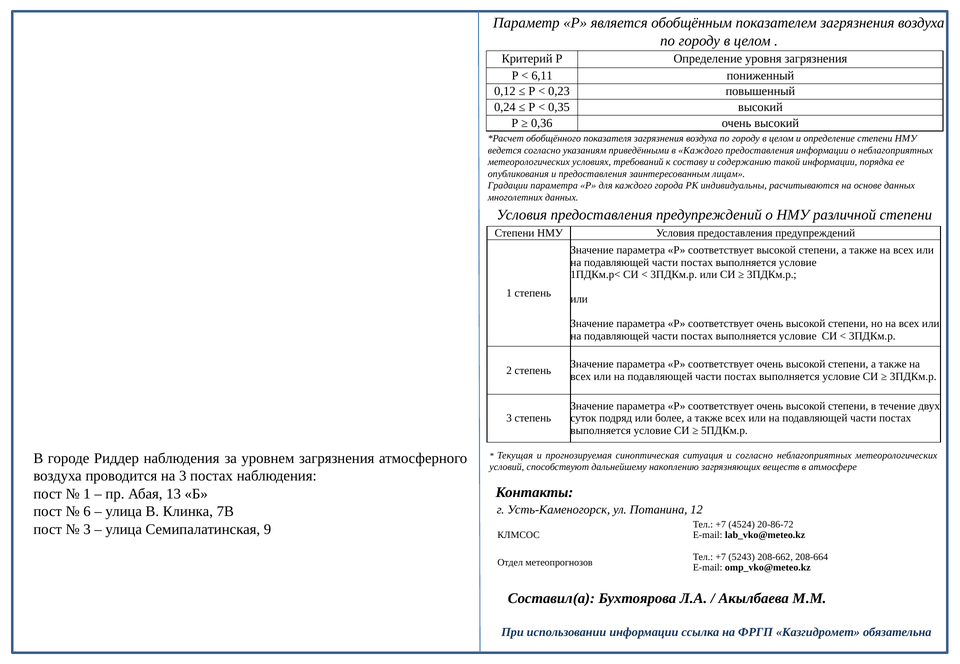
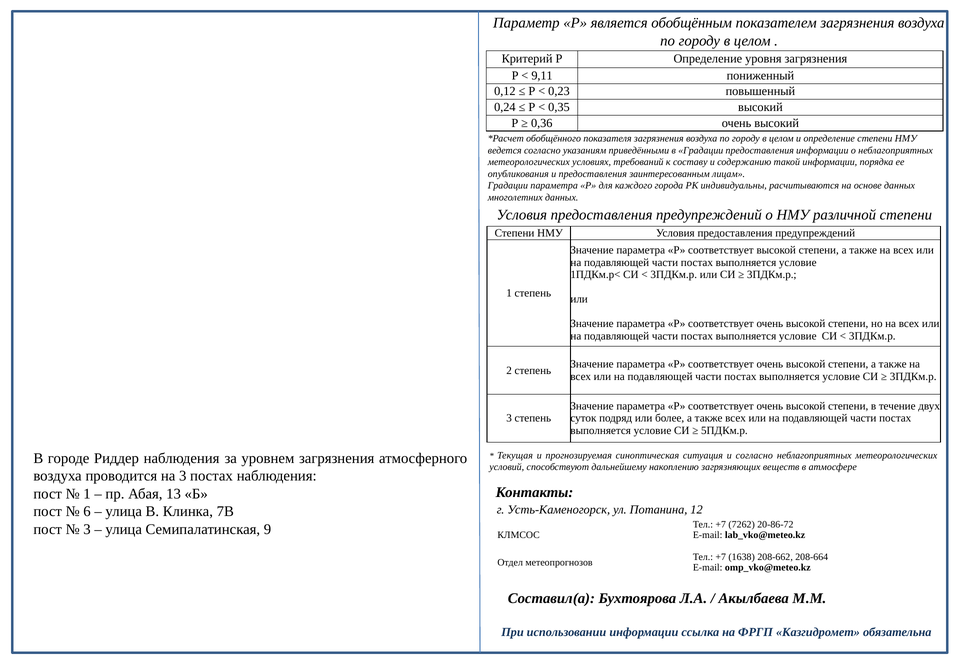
6,11: 6,11 -> 9,11
в Каждого: Каждого -> Градации
4524: 4524 -> 7262
5243: 5243 -> 1638
